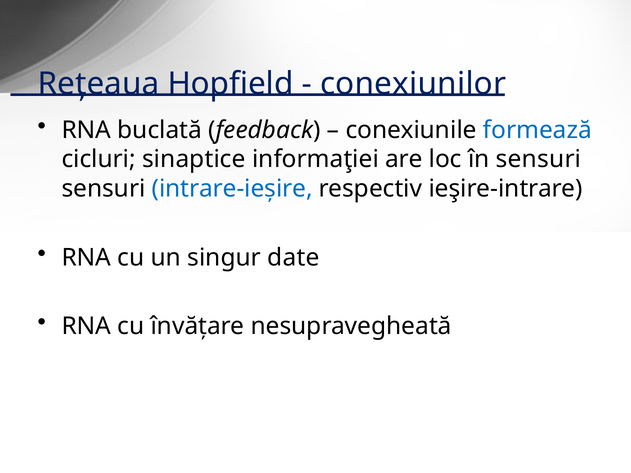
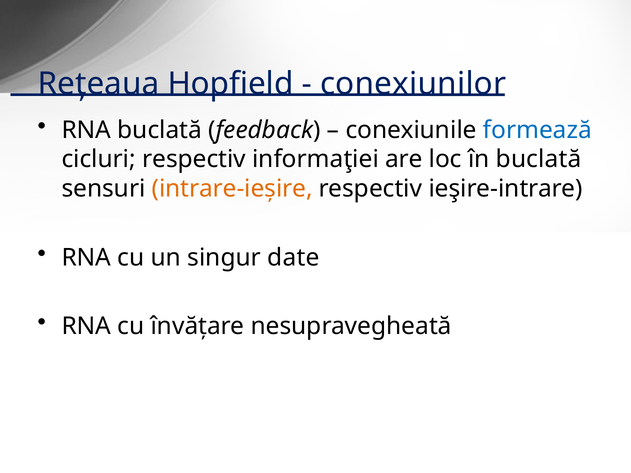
cicluri sinaptice: sinaptice -> respectiv
în sensuri: sensuri -> buclată
intrare-ieşire colour: blue -> orange
